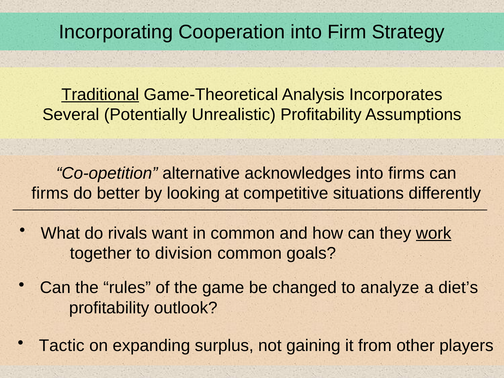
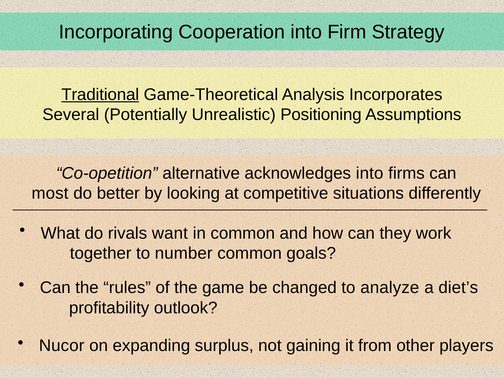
Unrealistic Profitability: Profitability -> Positioning
firms at (50, 193): firms -> most
work underline: present -> none
division: division -> number
Tactic: Tactic -> Nucor
